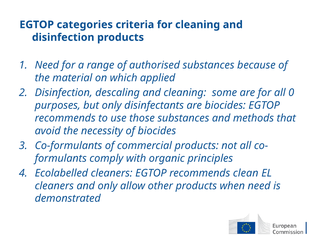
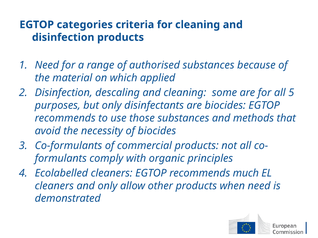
0: 0 -> 5
clean: clean -> much
